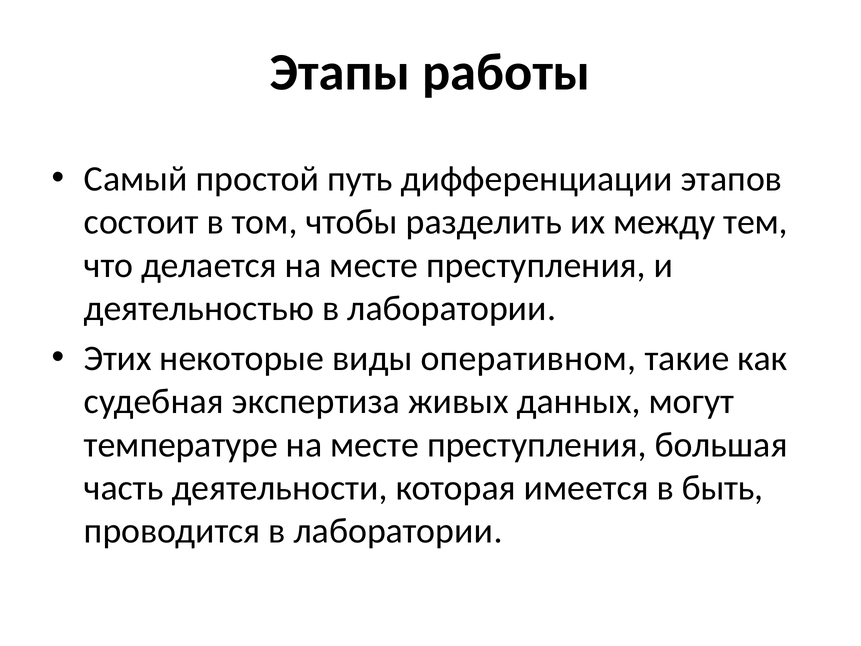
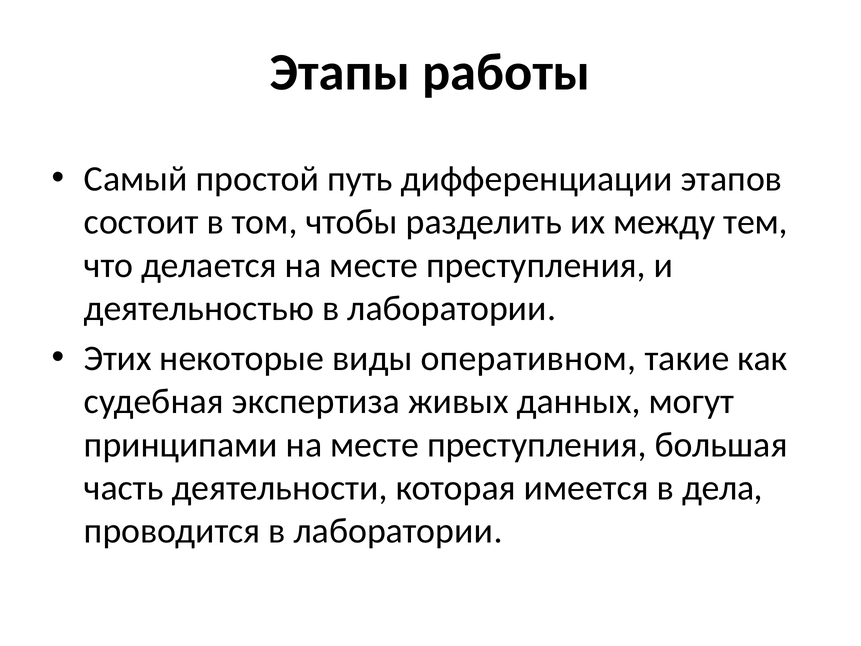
температуре: температуре -> принципами
быть: быть -> дела
